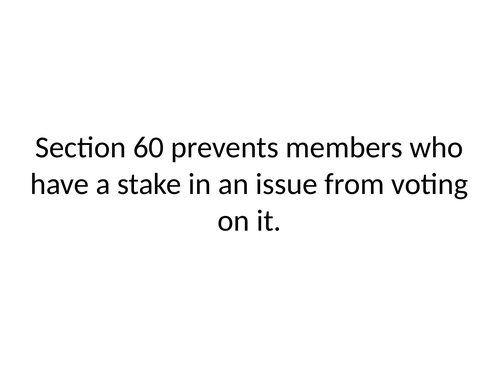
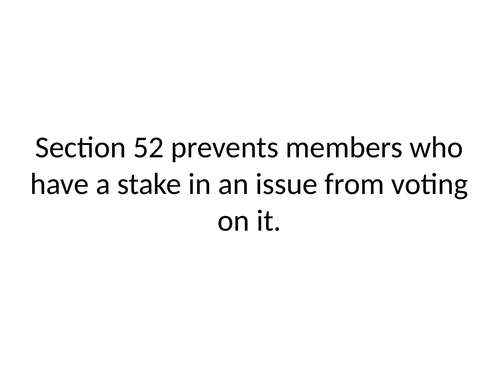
60: 60 -> 52
